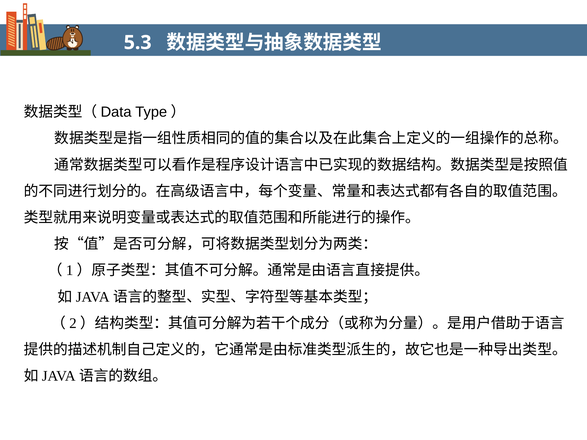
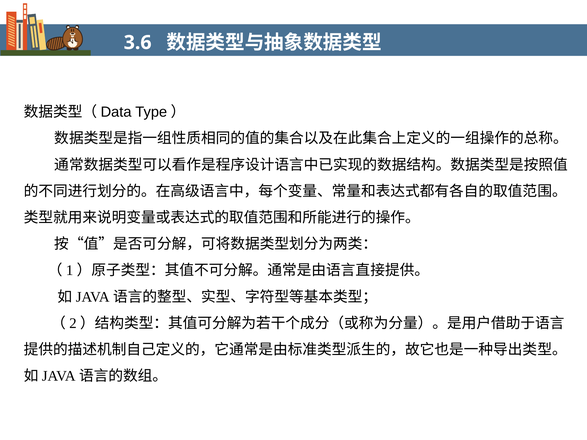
5.3: 5.3 -> 3.6
